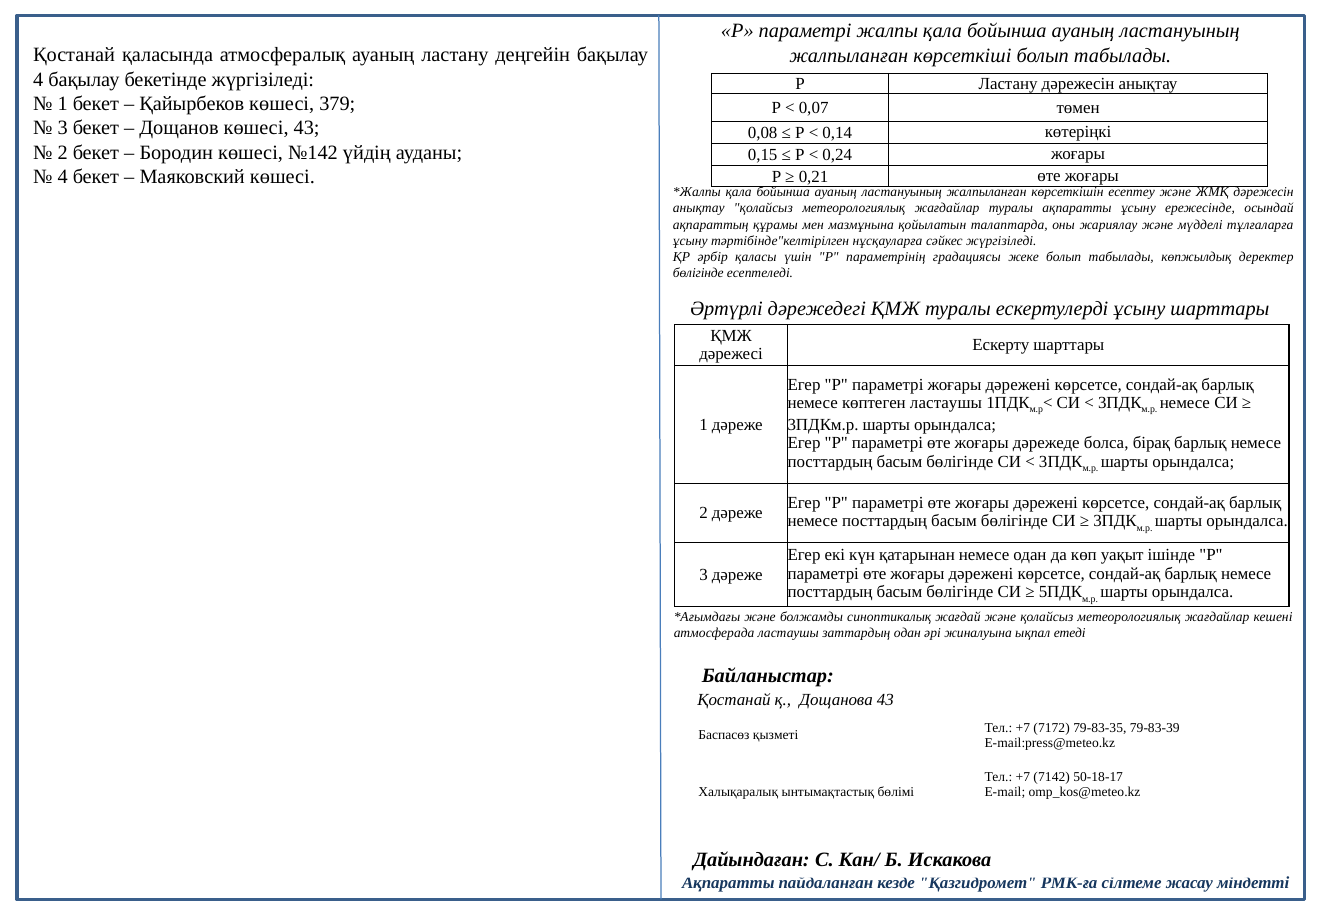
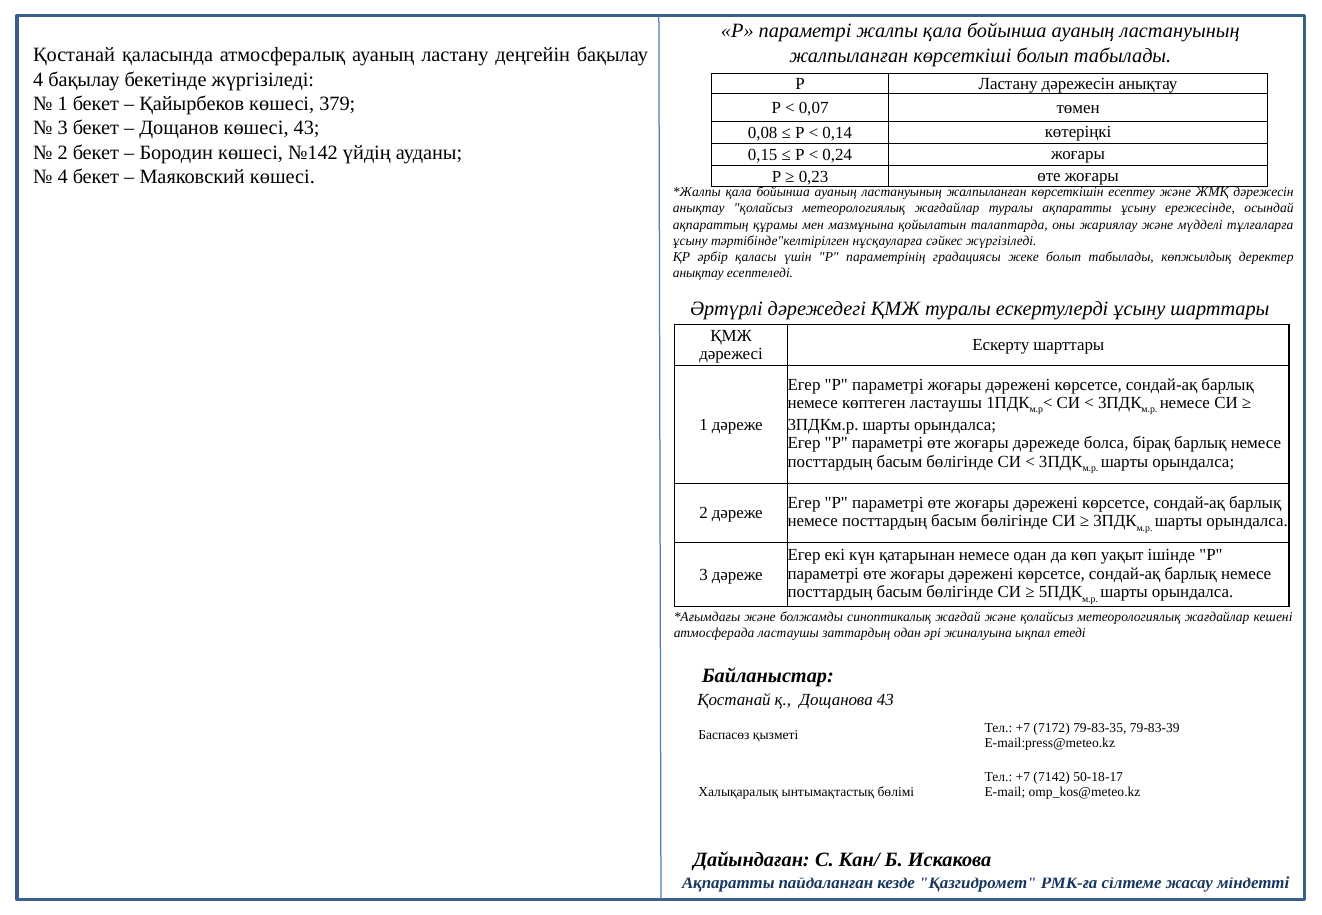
0,21: 0,21 -> 0,23
бөлігінде at (698, 273): бөлігінде -> анықтау
